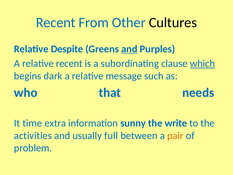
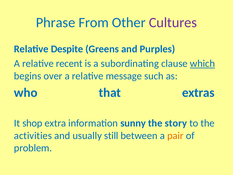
Recent at (56, 23): Recent -> Phrase
Cultures colour: black -> purple
and at (129, 49) underline: present -> none
dark: dark -> over
needs: needs -> extras
time: time -> shop
write: write -> story
full: full -> still
